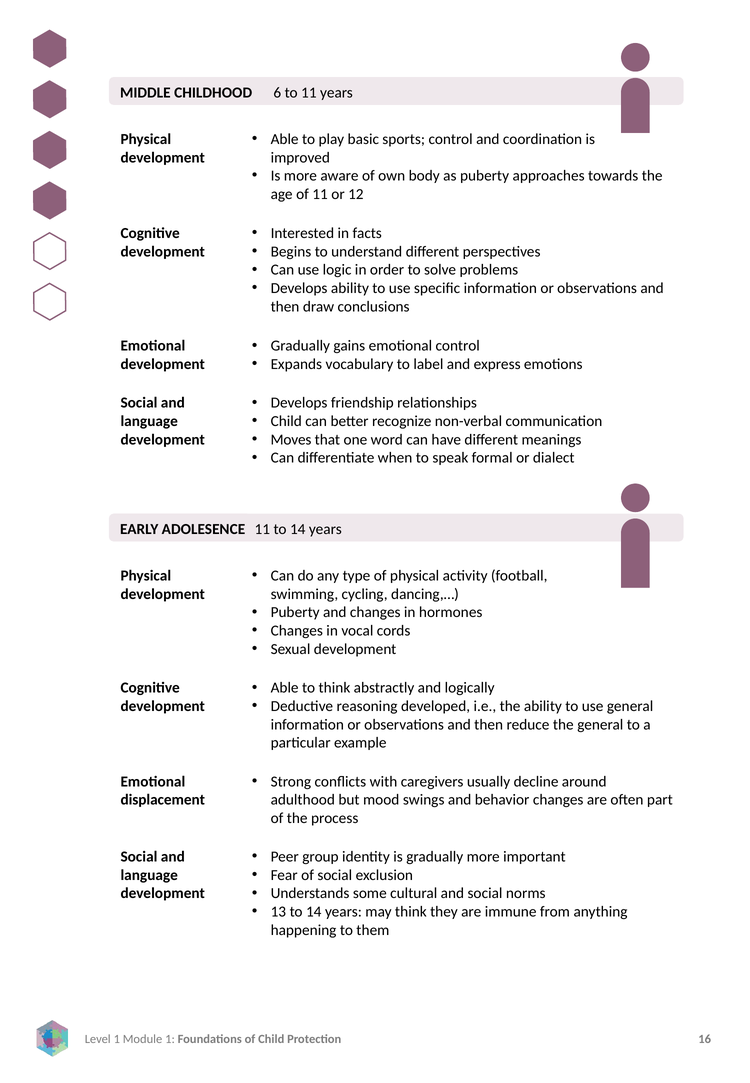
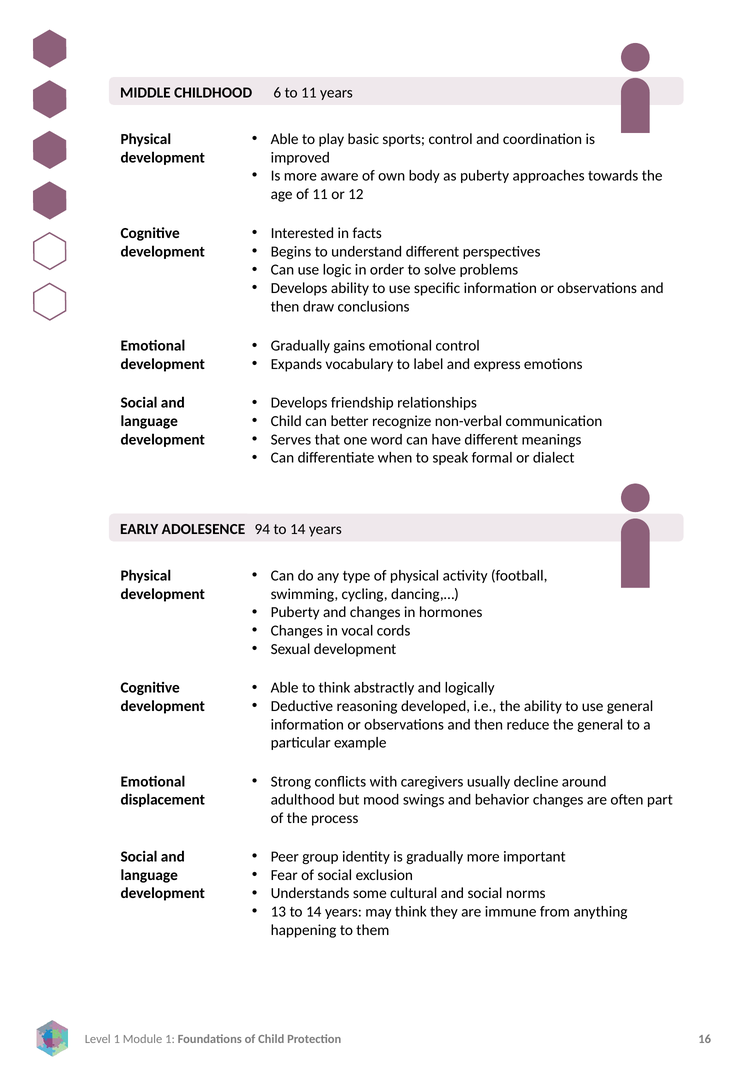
Moves: Moves -> Serves
ADOLESENCE 11: 11 -> 94
